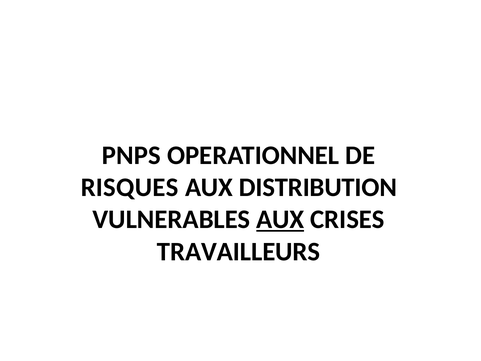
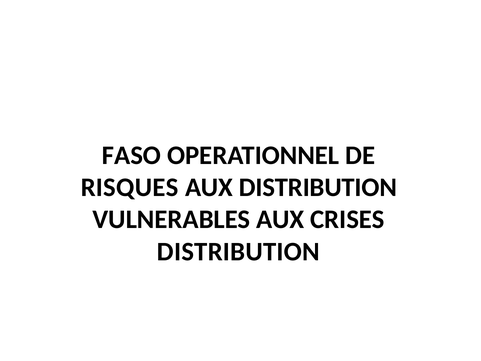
PNPS: PNPS -> FASO
AUX at (280, 219) underline: present -> none
TRAVAILLEURS at (239, 251): TRAVAILLEURS -> DISTRIBUTION
